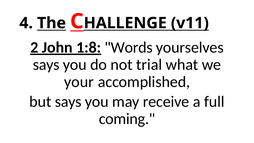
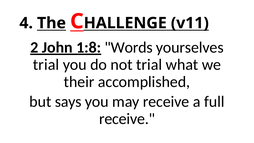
says at (46, 65): says -> trial
your: your -> their
coming at (127, 119): coming -> receive
